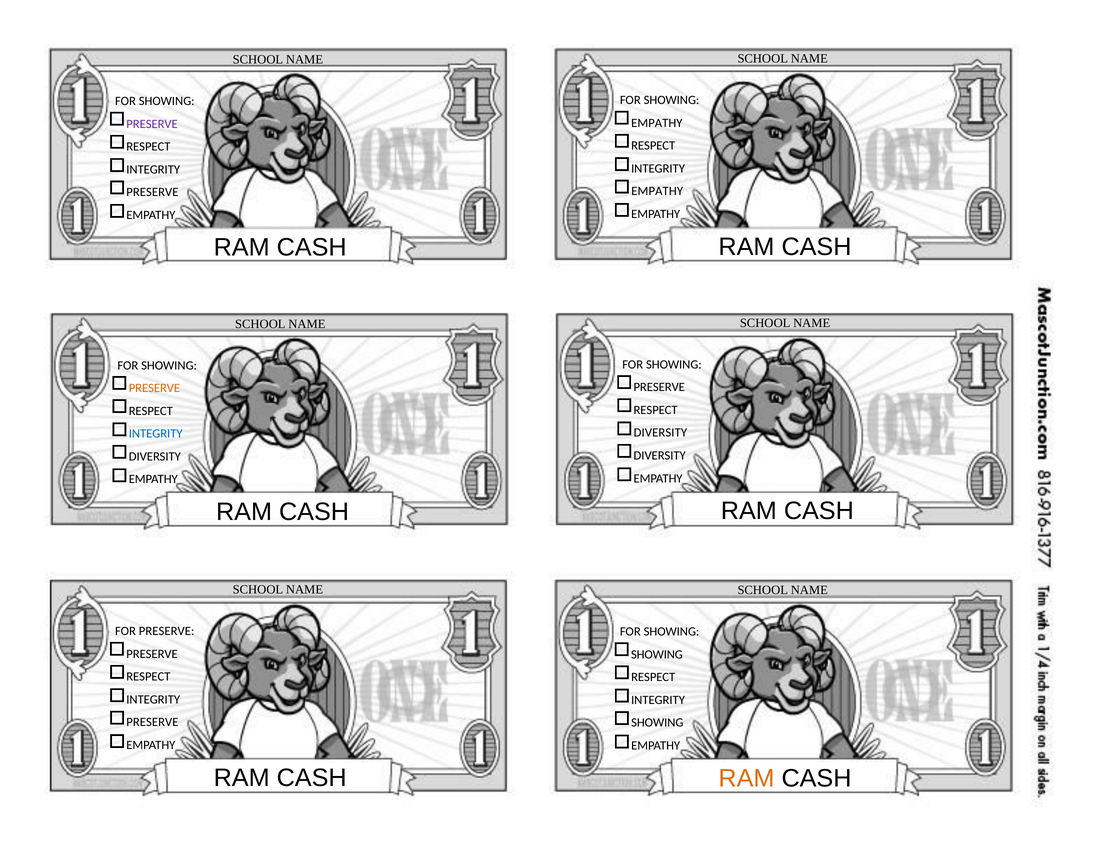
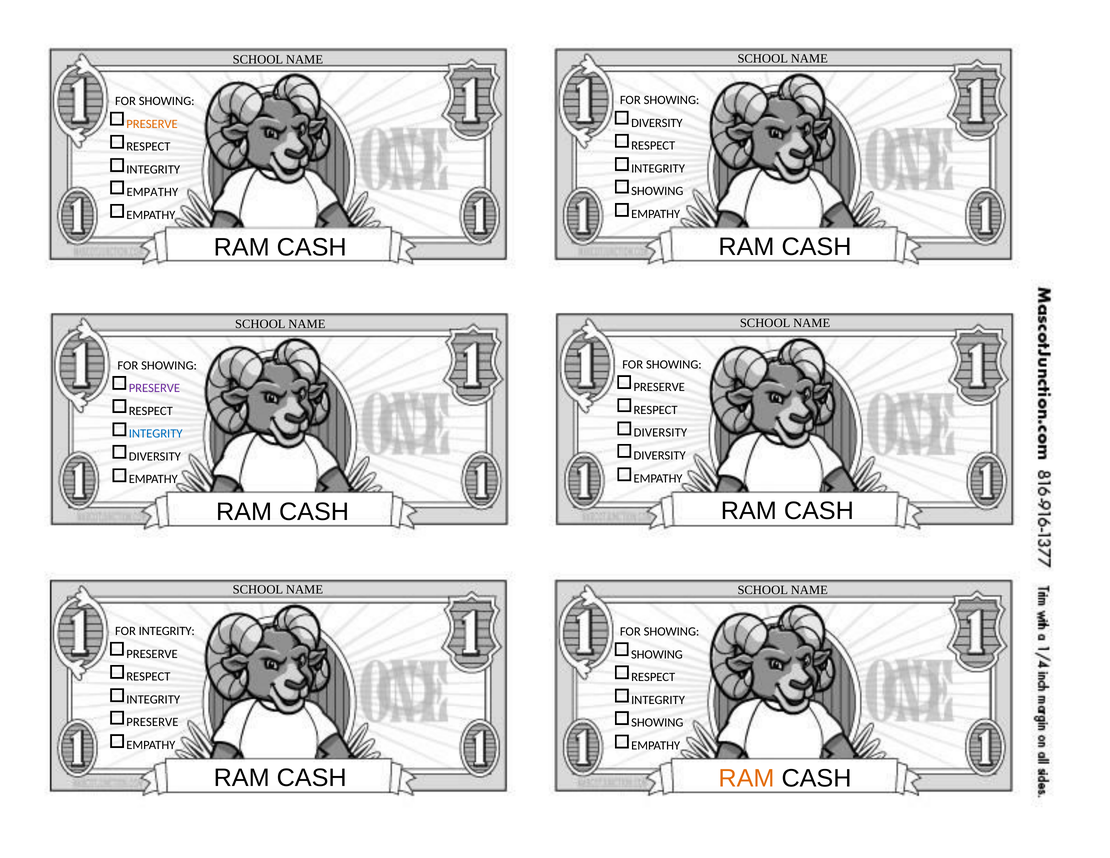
EMPATHY at (657, 123): EMPATHY -> DIVERSITY
PRESERVE at (152, 124) colour: purple -> orange
EMPATHY at (657, 191): EMPATHY -> SHOWING
PRESERVE at (152, 192): PRESERVE -> EMPATHY
PRESERVE at (154, 388) colour: orange -> purple
FOR PRESERVE: PRESERVE -> INTEGRITY
